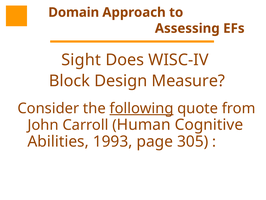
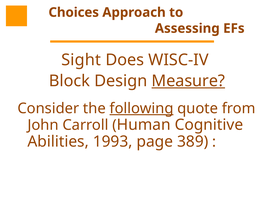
Domain: Domain -> Choices
Measure underline: none -> present
305: 305 -> 389
